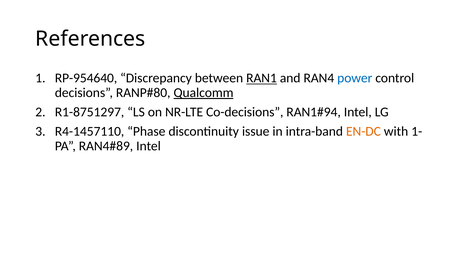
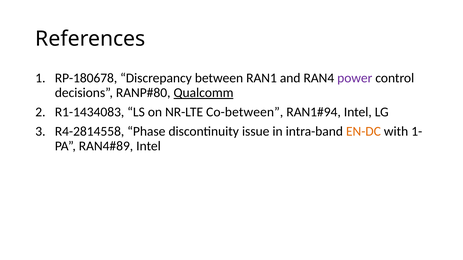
RP-954640: RP-954640 -> RP-180678
RAN1 underline: present -> none
power colour: blue -> purple
R1-8751297: R1-8751297 -> R1-1434083
Co-decisions: Co-decisions -> Co-between
R4-1457110: R4-1457110 -> R4-2814558
